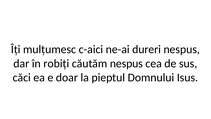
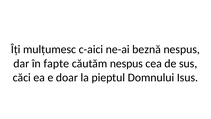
dureri: dureri -> beznă
robiți: robiți -> fapte
